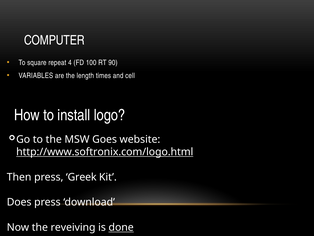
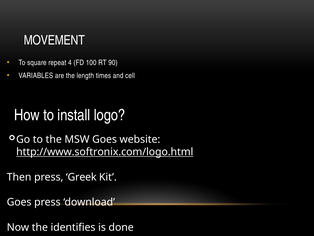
COMPUTER: COMPUTER -> MOVEMENT
Does at (19, 202): Does -> Goes
reveiving: reveiving -> identifies
done underline: present -> none
